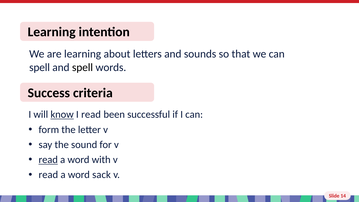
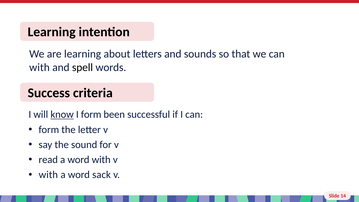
spell at (40, 67): spell -> with
I read: read -> form
read at (48, 160) underline: present -> none
read at (48, 175): read -> with
